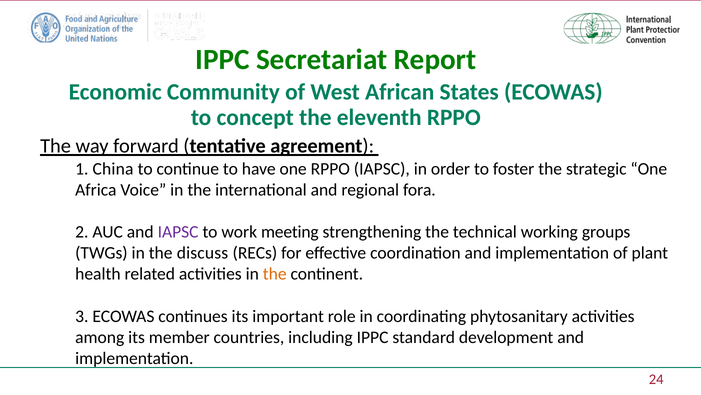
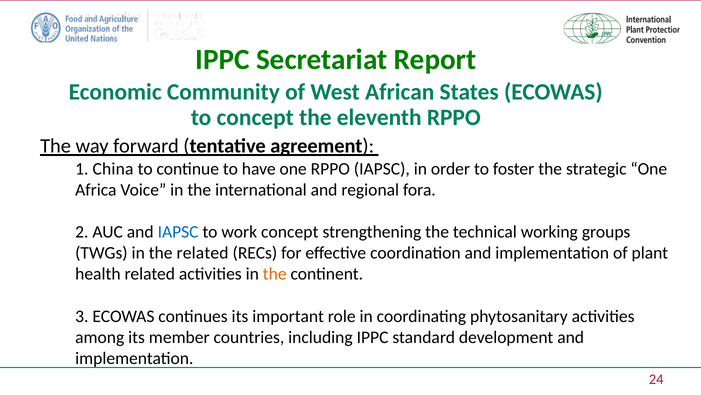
IAPSC at (178, 232) colour: purple -> blue
work meeting: meeting -> concept
the discuss: discuss -> related
